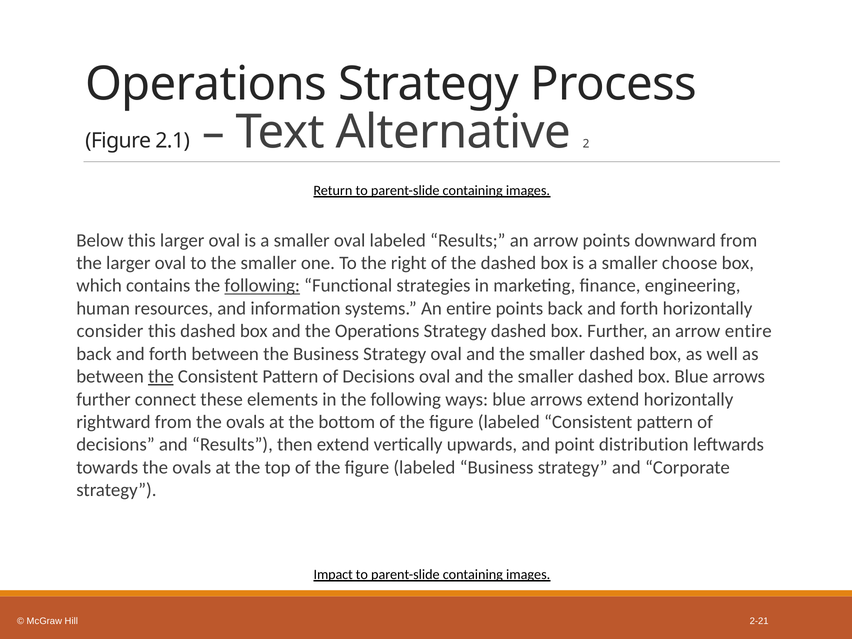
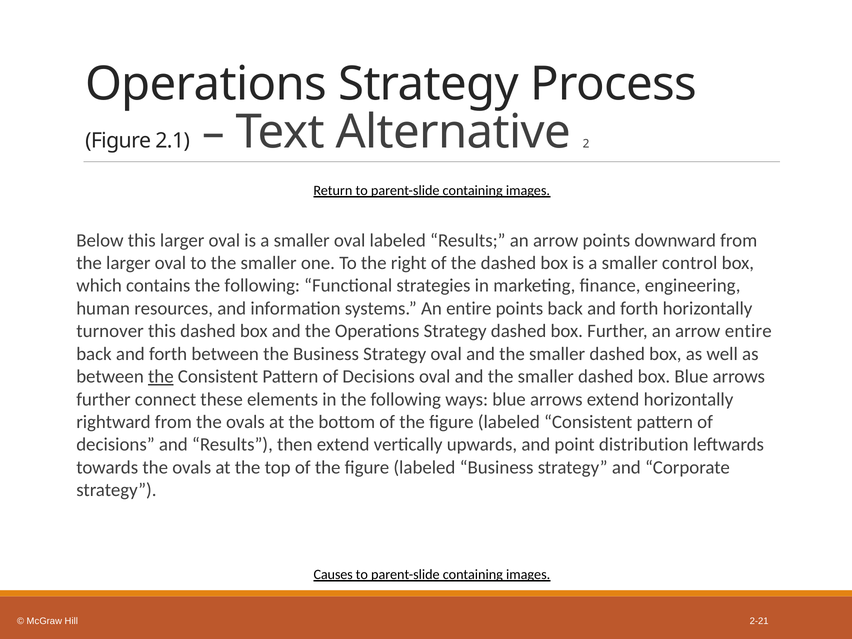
choose: choose -> control
following at (262, 286) underline: present -> none
consider: consider -> turnover
Impact: Impact -> Causes
